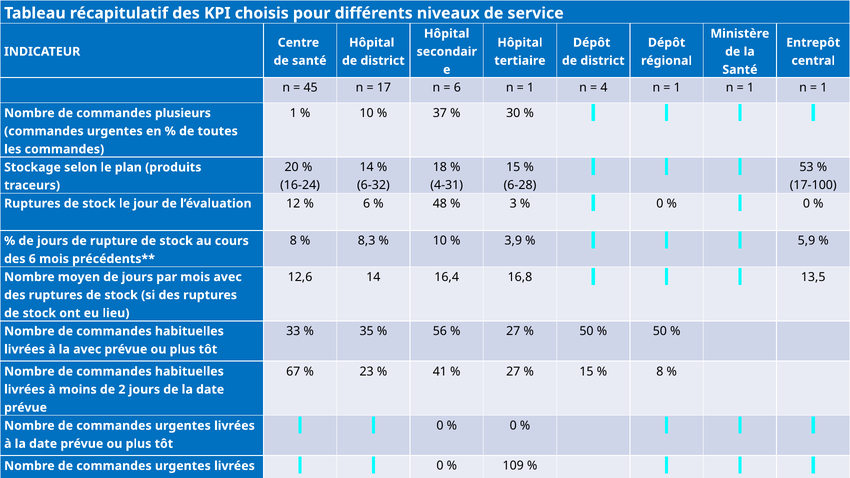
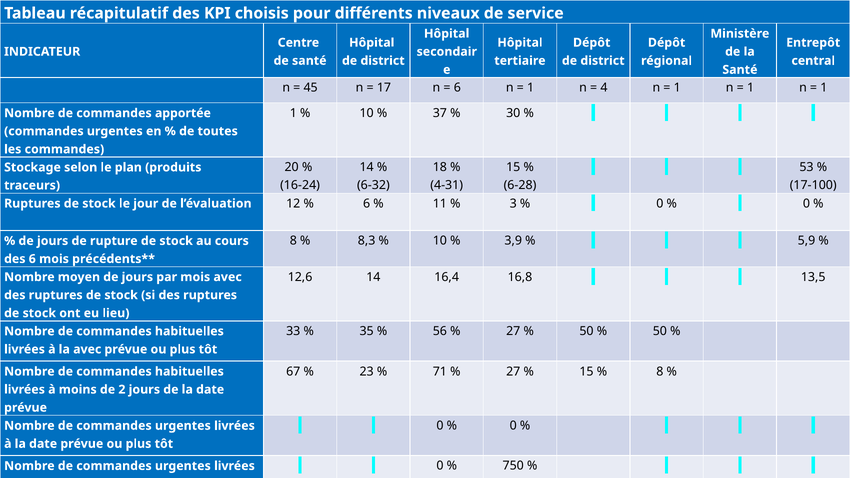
plusieurs: plusieurs -> apportée
48: 48 -> 11
41: 41 -> 71
109: 109 -> 750
